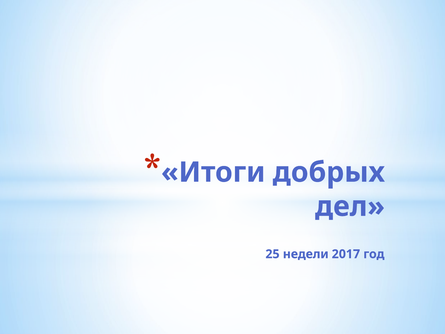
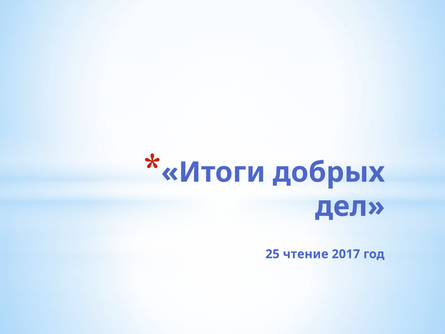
недели: недели -> чтение
